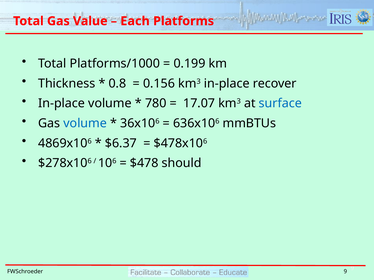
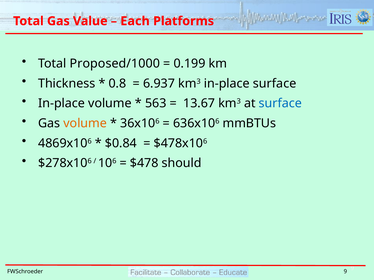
Platforms/1000: Platforms/1000 -> Proposed/1000
0.156: 0.156 -> 6.937
in-place recover: recover -> surface
780: 780 -> 563
17.07: 17.07 -> 13.67
volume at (85, 123) colour: blue -> orange
$6.37: $6.37 -> $0.84
